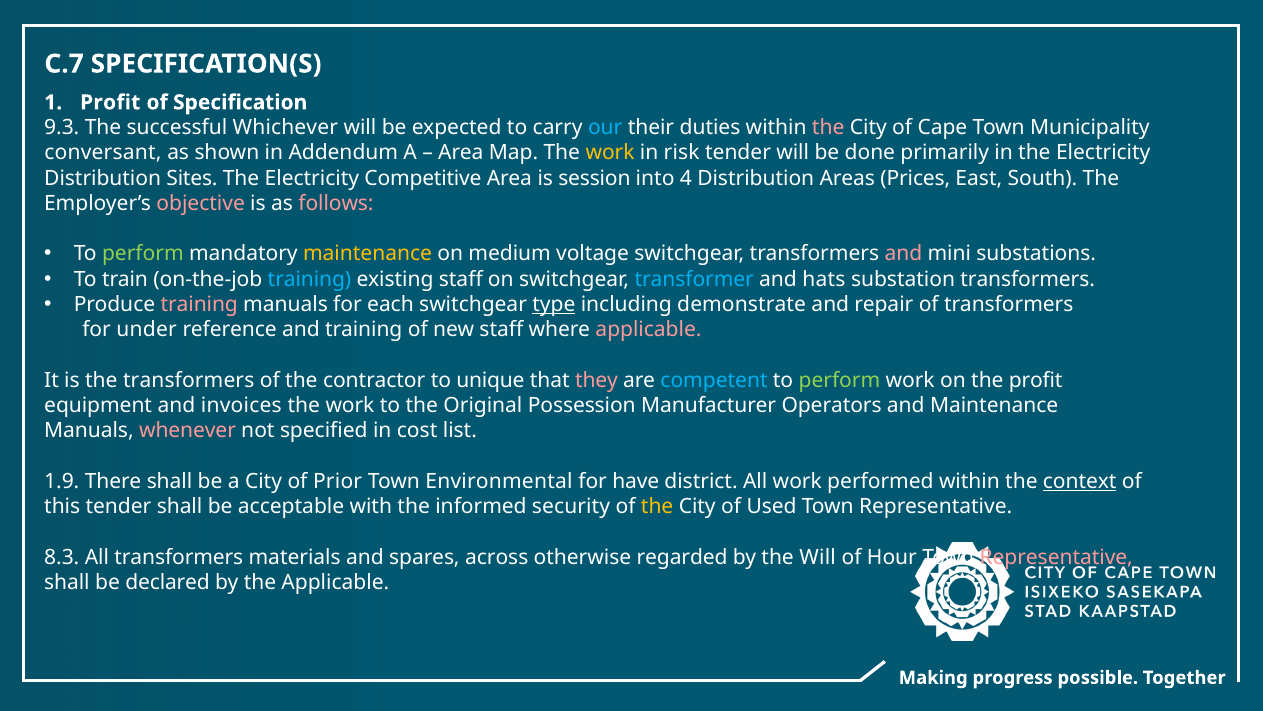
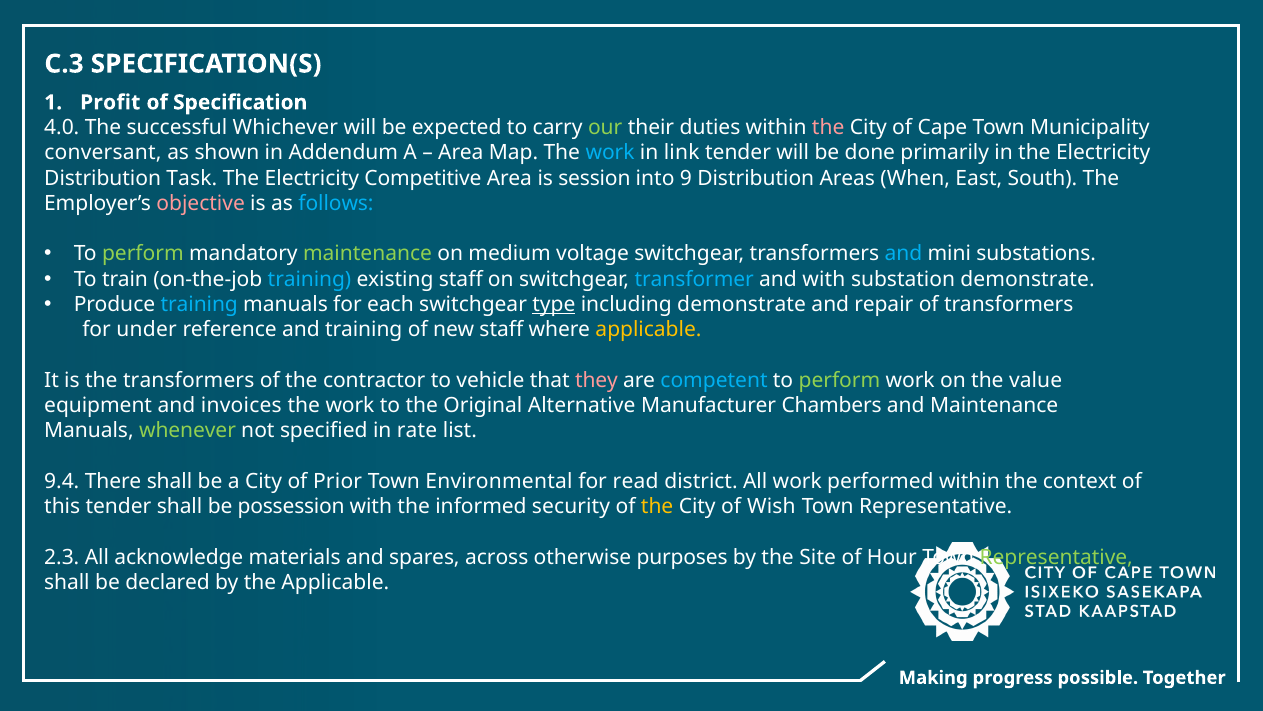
C.7: C.7 -> C.3
9.3: 9.3 -> 4.0
our colour: light blue -> light green
work at (610, 153) colour: yellow -> light blue
risk: risk -> link
Sites: Sites -> Task
4: 4 -> 9
Prices: Prices -> When
follows colour: pink -> light blue
maintenance at (368, 254) colour: yellow -> light green
and at (903, 254) colour: pink -> light blue
and hats: hats -> with
substation transformers: transformers -> demonstrate
training at (199, 304) colour: pink -> light blue
applicable at (648, 330) colour: pink -> yellow
unique: unique -> vehicle
the profit: profit -> value
Possession: Possession -> Alternative
Operators: Operators -> Chambers
whenever colour: pink -> light green
cost: cost -> rate
1.9: 1.9 -> 9.4
have: have -> read
context underline: present -> none
acceptable: acceptable -> possession
Used: Used -> Wish
8.3: 8.3 -> 2.3
All transformers: transformers -> acknowledge
regarded: regarded -> purposes
the Will: Will -> Site
Representative at (1056, 557) colour: pink -> light green
